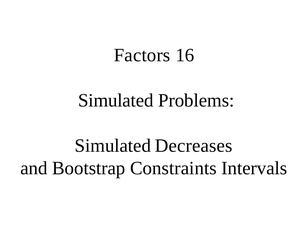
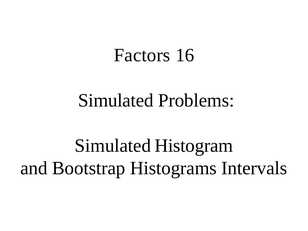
Decreases: Decreases -> Histogram
Constraints: Constraints -> Histograms
